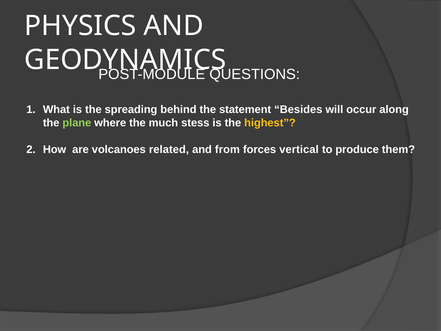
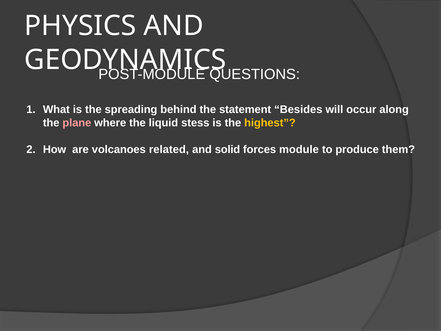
plane colour: light green -> pink
much: much -> liquid
from: from -> solid
vertical: vertical -> module
